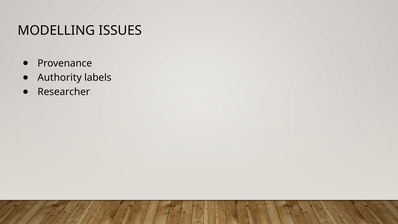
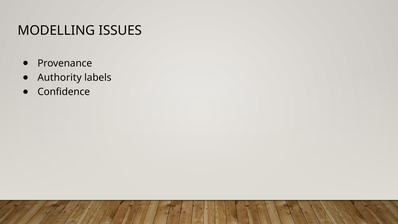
Researcher: Researcher -> Confidence
